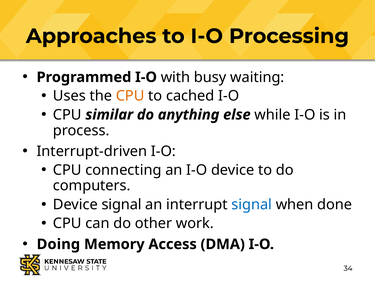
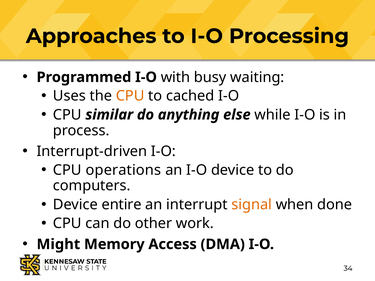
connecting: connecting -> operations
Device signal: signal -> entire
signal at (252, 205) colour: blue -> orange
Doing: Doing -> Might
